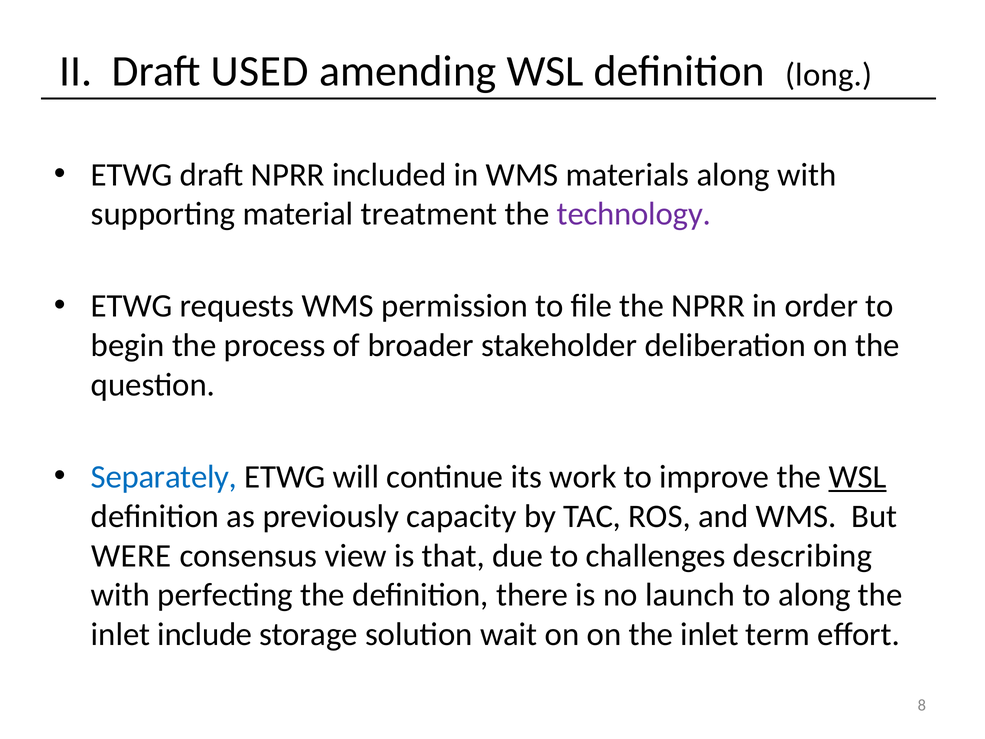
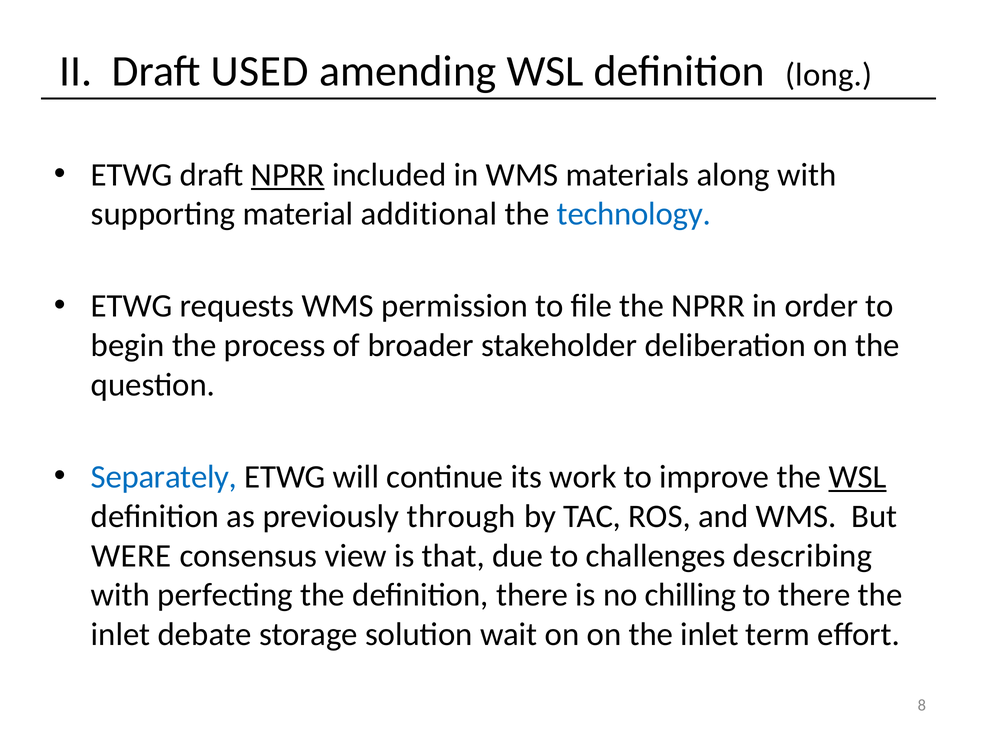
NPRR at (288, 175) underline: none -> present
treatment: treatment -> additional
technology colour: purple -> blue
capacity: capacity -> through
launch: launch -> chilling
to along: along -> there
include: include -> debate
